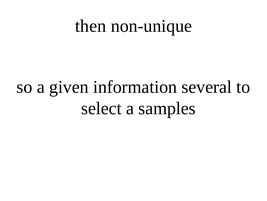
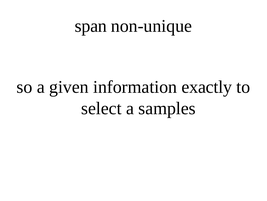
then: then -> span
several: several -> exactly
